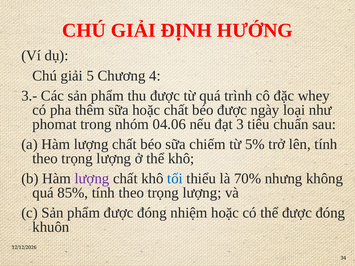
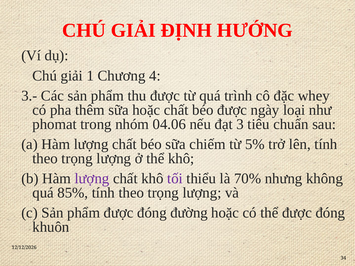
5: 5 -> 1
tối colour: blue -> purple
nhiệm: nhiệm -> đường
